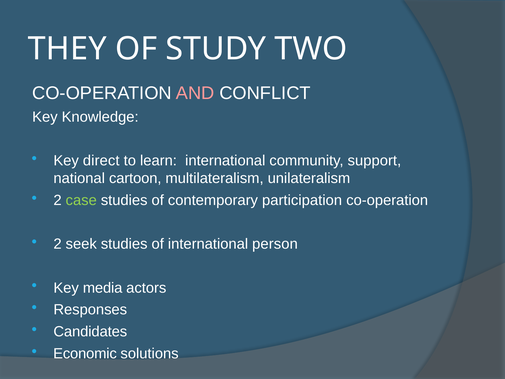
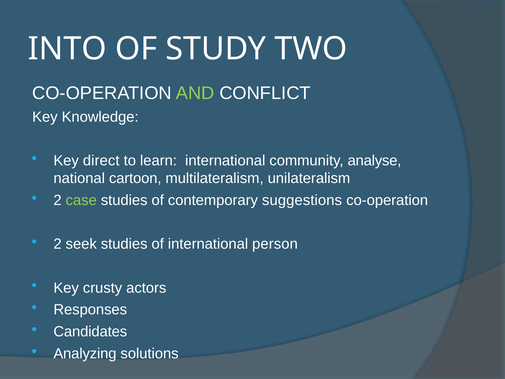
THEY: THEY -> INTO
AND colour: pink -> light green
support: support -> analyse
participation: participation -> suggestions
media: media -> crusty
Economic: Economic -> Analyzing
